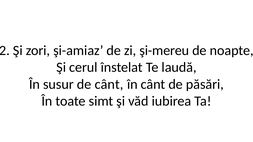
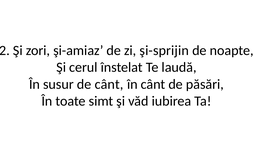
şi-mereu: şi-mereu -> şi-sprijin
